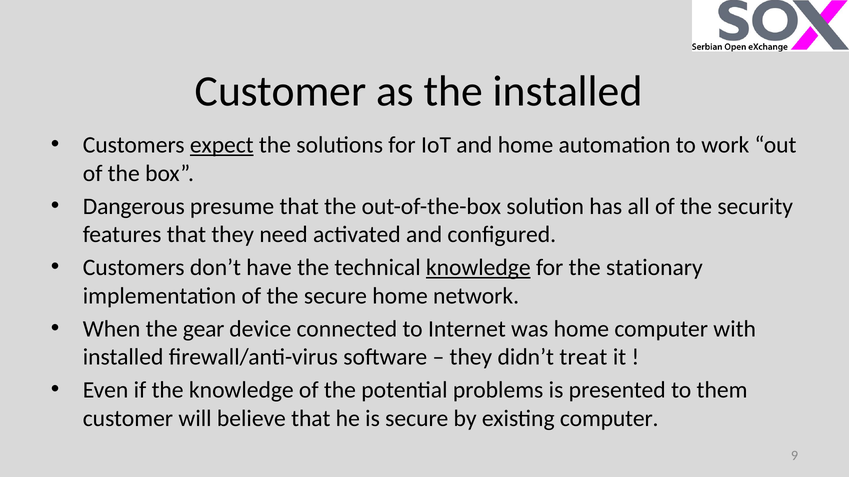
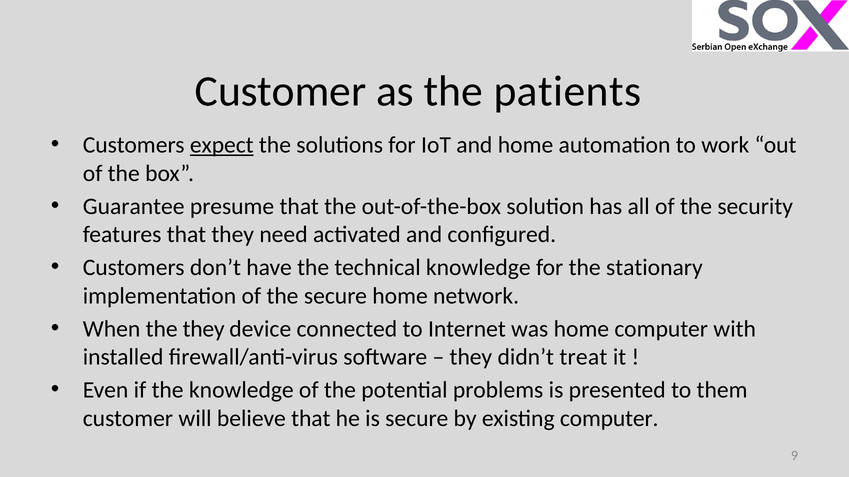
the installed: installed -> patients
Dangerous: Dangerous -> Guarantee
knowledge at (478, 268) underline: present -> none
the gear: gear -> they
